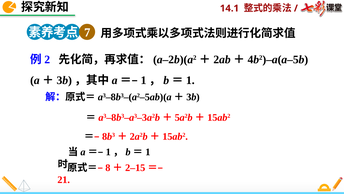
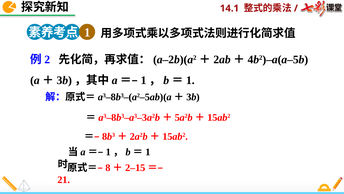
7: 7 -> 1
